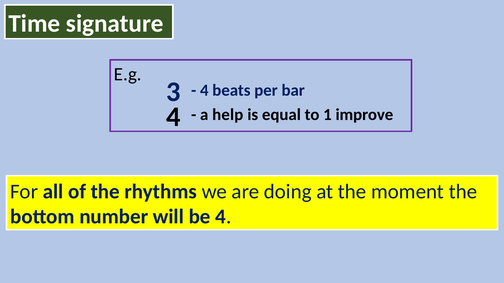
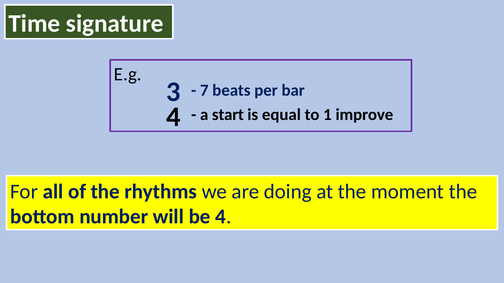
4 at (204, 91): 4 -> 7
help: help -> start
